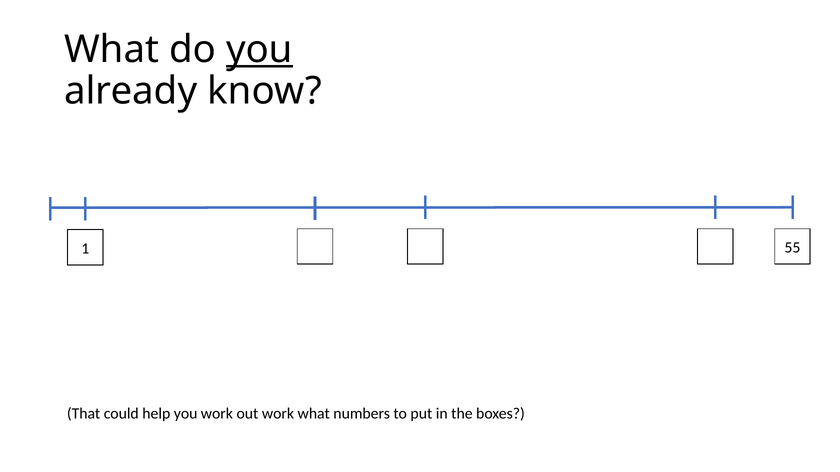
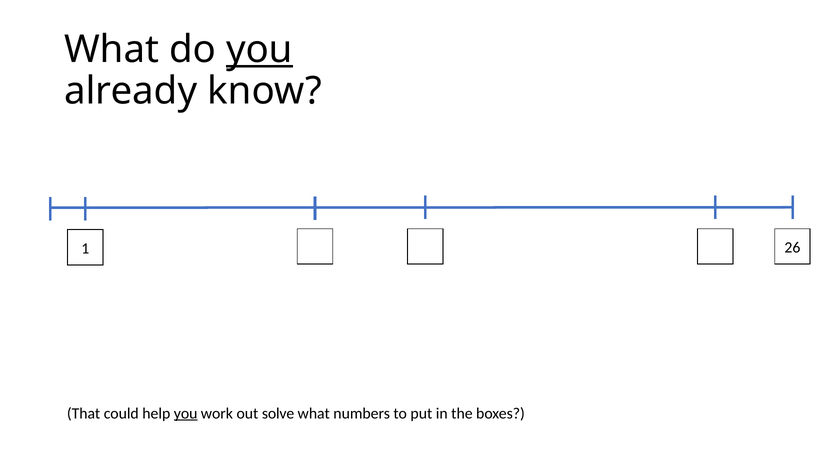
55: 55 -> 26
you at (186, 414) underline: none -> present
out work: work -> solve
